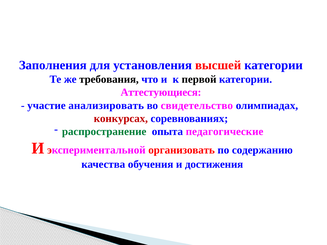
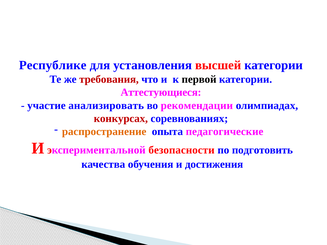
Заполнения: Заполнения -> Республике
требования colour: black -> red
свидетельство: свидетельство -> рекомендации
распространение colour: green -> orange
организовать: организовать -> безопасности
содержанию: содержанию -> подготовить
